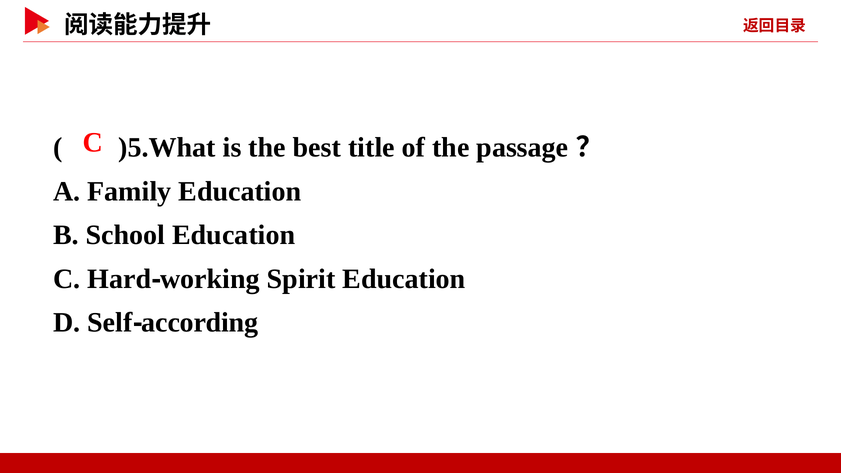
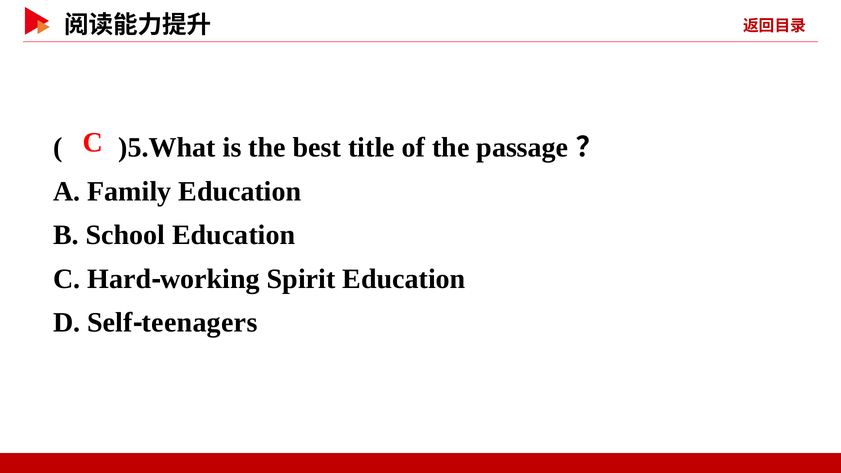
according: according -> teenagers
